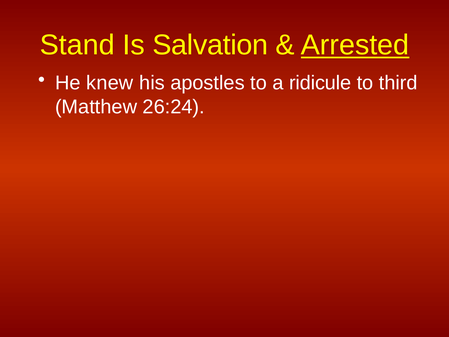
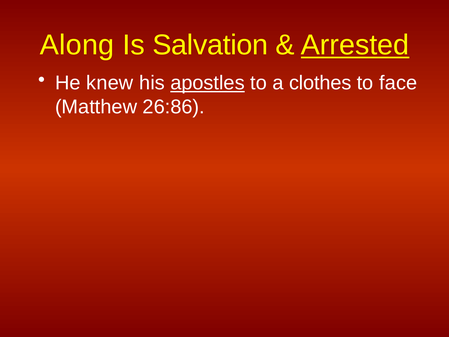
Stand: Stand -> Along
apostles underline: none -> present
ridicule: ridicule -> clothes
third: third -> face
26:24: 26:24 -> 26:86
